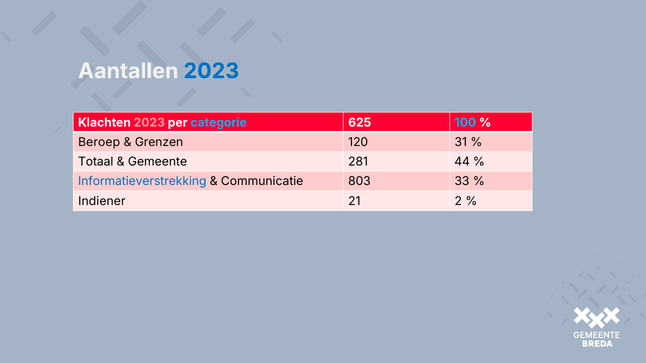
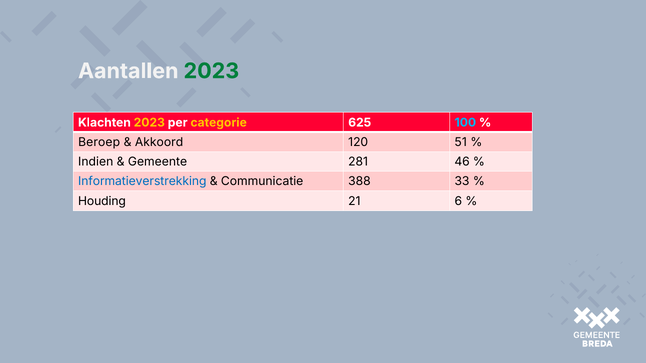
2023 at (211, 71) colour: blue -> green
2023 at (149, 123) colour: pink -> yellow
categorie colour: light blue -> yellow
Grenzen: Grenzen -> Akkoord
31: 31 -> 51
Totaal: Totaal -> Indien
44: 44 -> 46
803: 803 -> 388
Indiener: Indiener -> Houding
2: 2 -> 6
